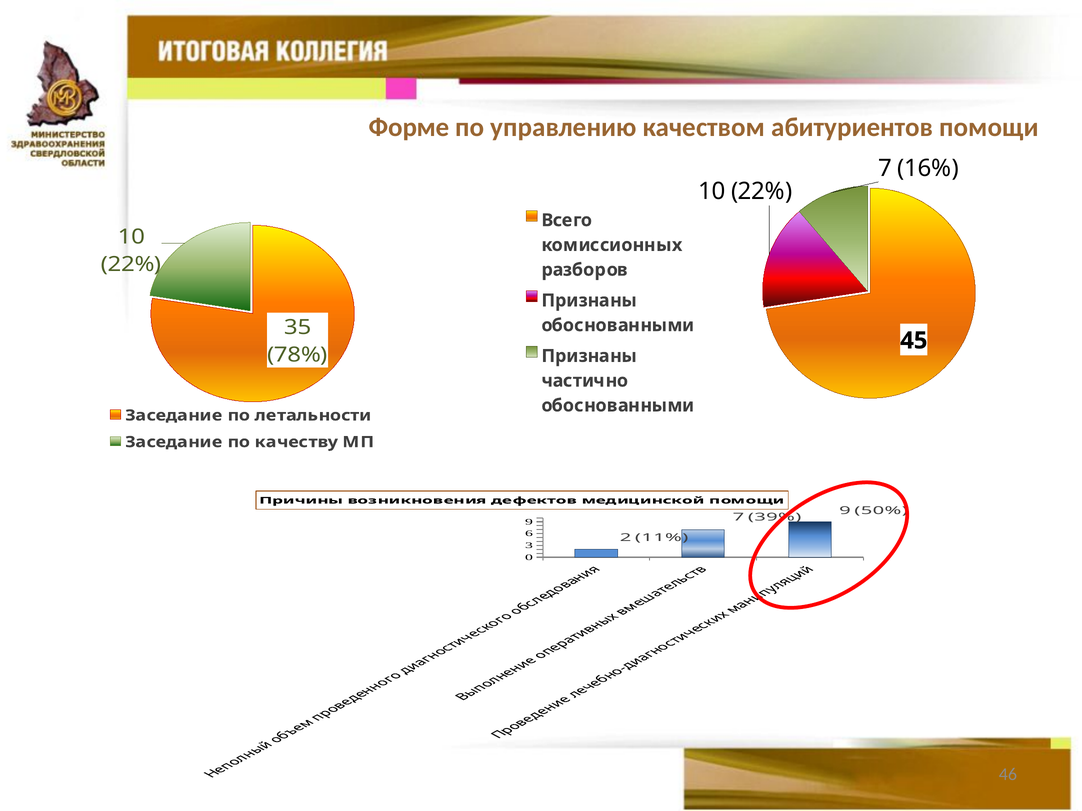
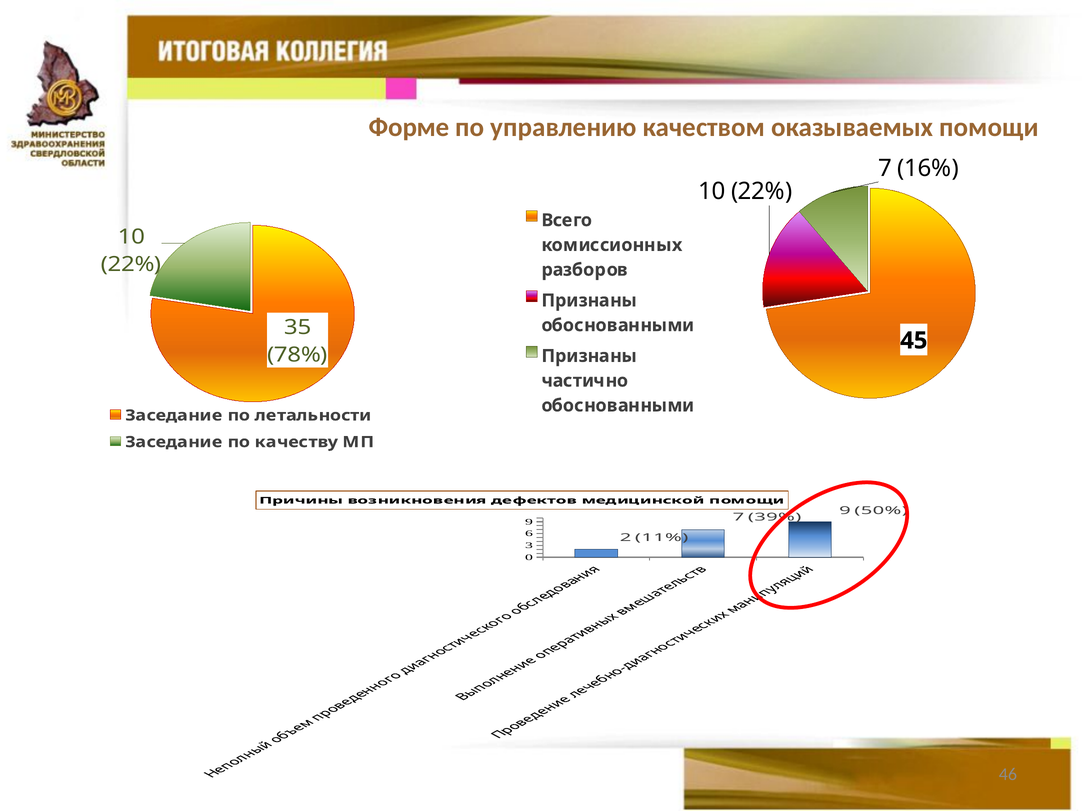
абитуриентов: абитуриентов -> оказываемых
